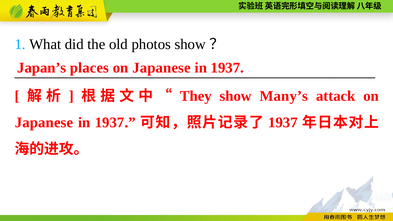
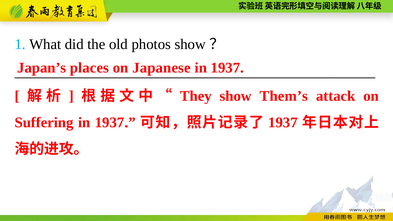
Many’s: Many’s -> Them’s
Japanese at (44, 123): Japanese -> Suffering
